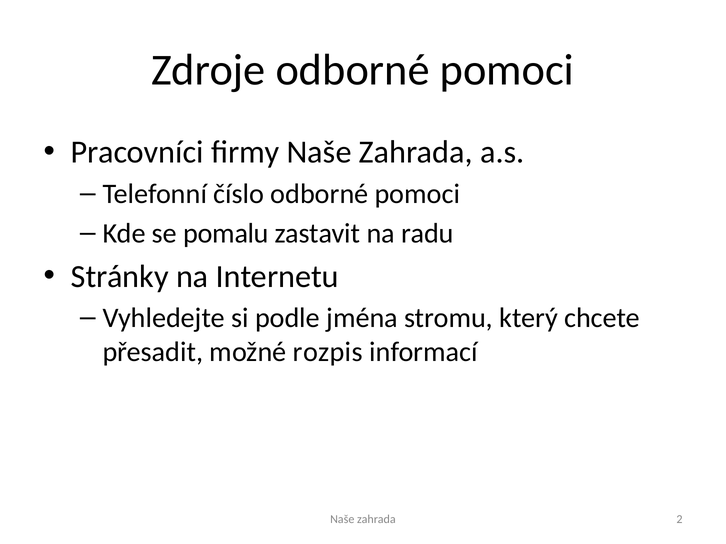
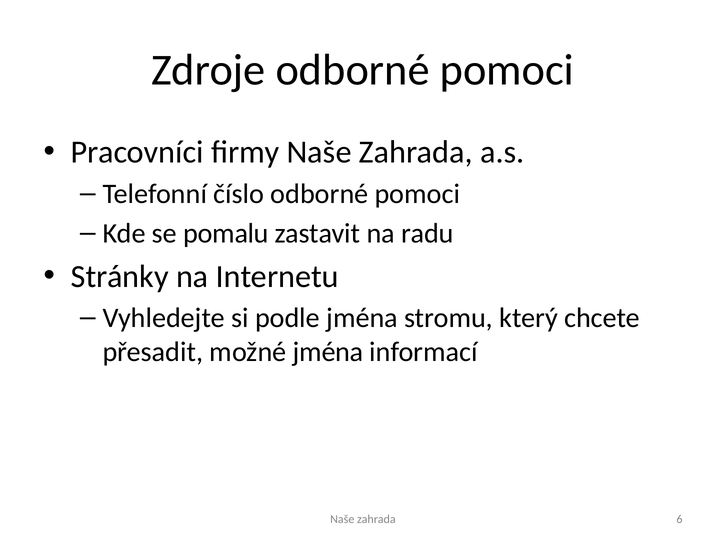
možné rozpis: rozpis -> jména
2: 2 -> 6
